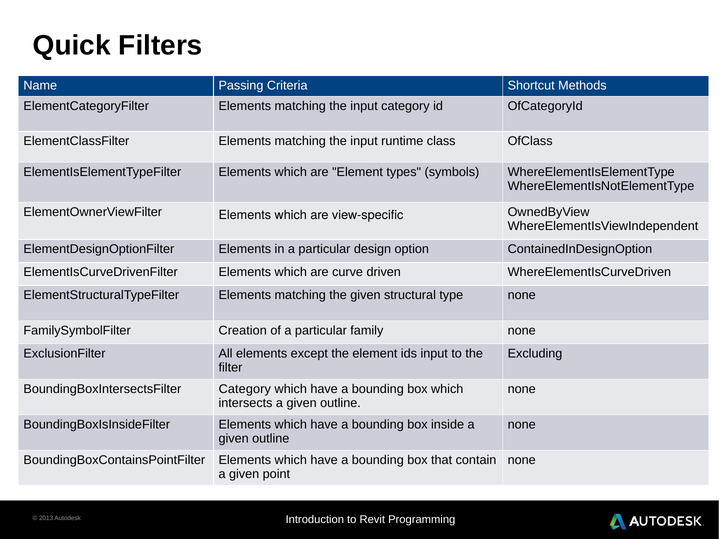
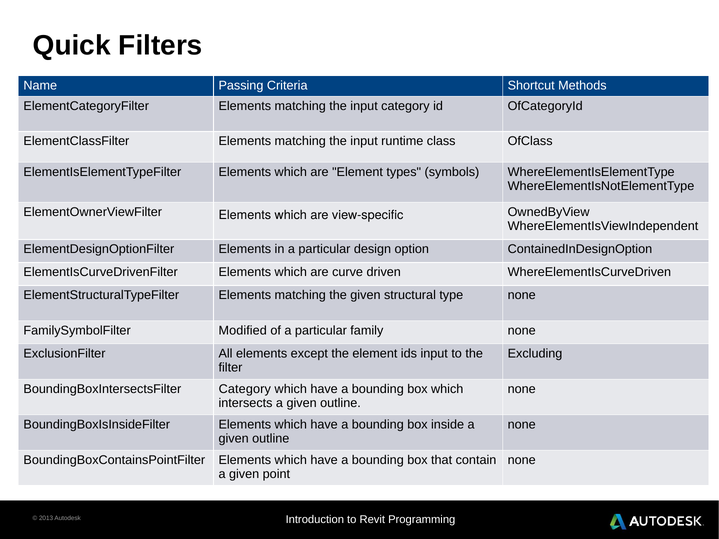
Creation: Creation -> Modified
